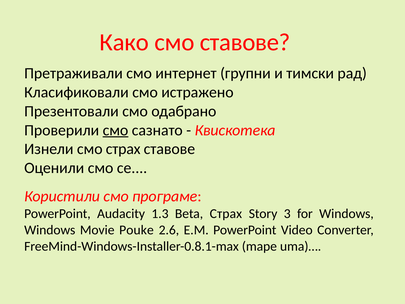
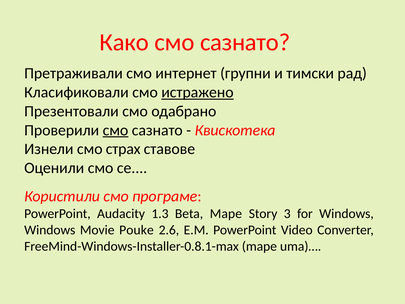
Како смо ставове: ставове -> сазнато
истражено underline: none -> present
Beta Страх: Страх -> Mape
